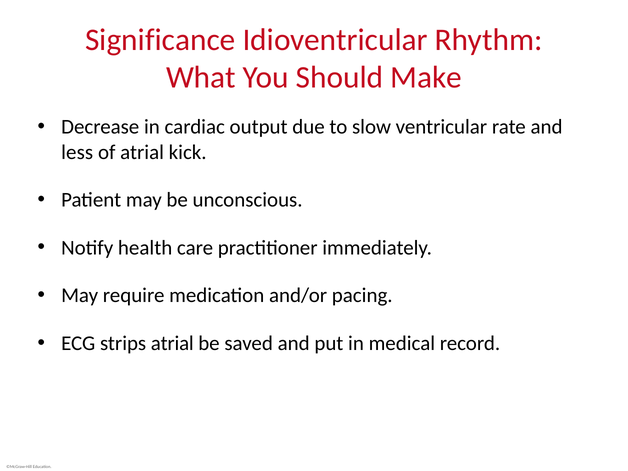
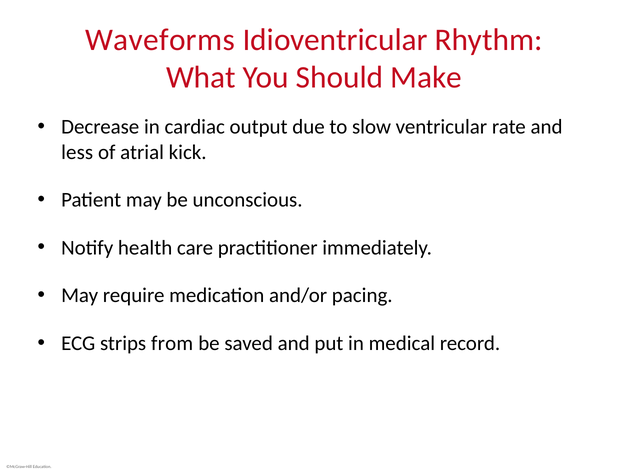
Significance: Significance -> Waveforms
strips atrial: atrial -> from
